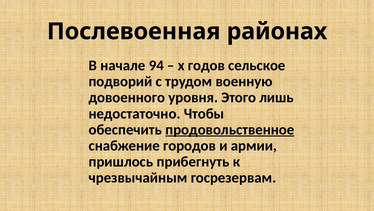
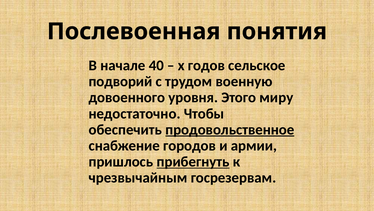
районах: районах -> понятия
94: 94 -> 40
лишь: лишь -> миру
прибегнуть underline: none -> present
